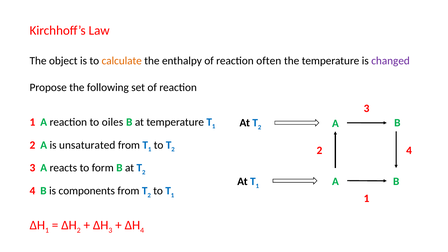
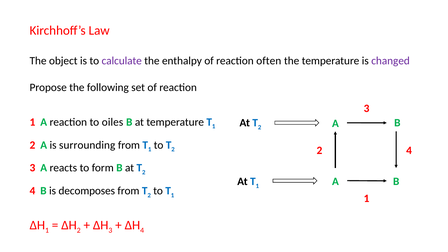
calculate colour: orange -> purple
unsaturated: unsaturated -> surrounding
components: components -> decomposes
